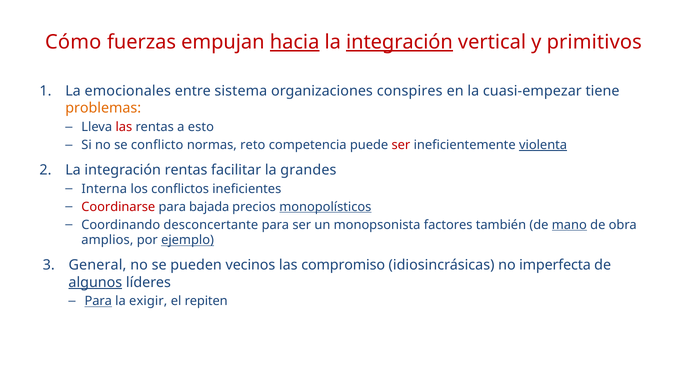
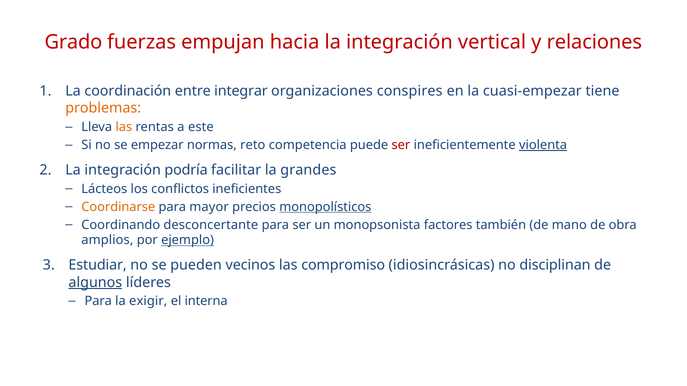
Cómo: Cómo -> Grado
hacia underline: present -> none
integración at (399, 42) underline: present -> none
primitivos: primitivos -> relaciones
emocionales: emocionales -> coordinación
sistema: sistema -> integrar
las at (124, 127) colour: red -> orange
esto: esto -> este
conflicto: conflicto -> empezar
integración rentas: rentas -> podría
Interna: Interna -> Lácteos
Coordinarse colour: red -> orange
bajada: bajada -> mayor
mano underline: present -> none
General: General -> Estudiar
imperfecta: imperfecta -> disciplinan
Para at (98, 301) underline: present -> none
repiten: repiten -> interna
